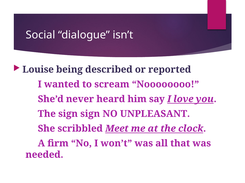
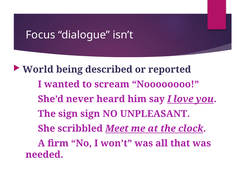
Social: Social -> Focus
Louise: Louise -> World
